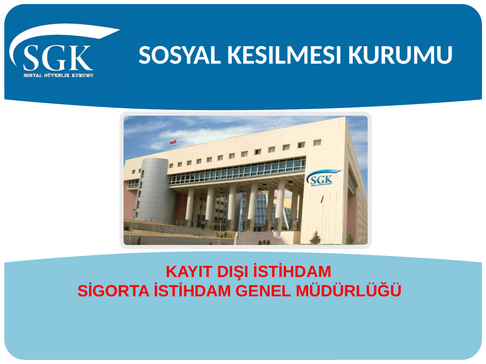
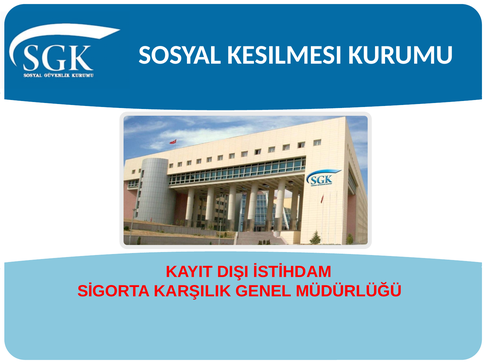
SİGORTA İSTİHDAM: İSTİHDAM -> KARŞILIK
